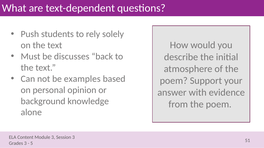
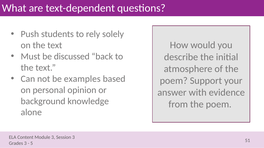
discusses: discusses -> discussed
